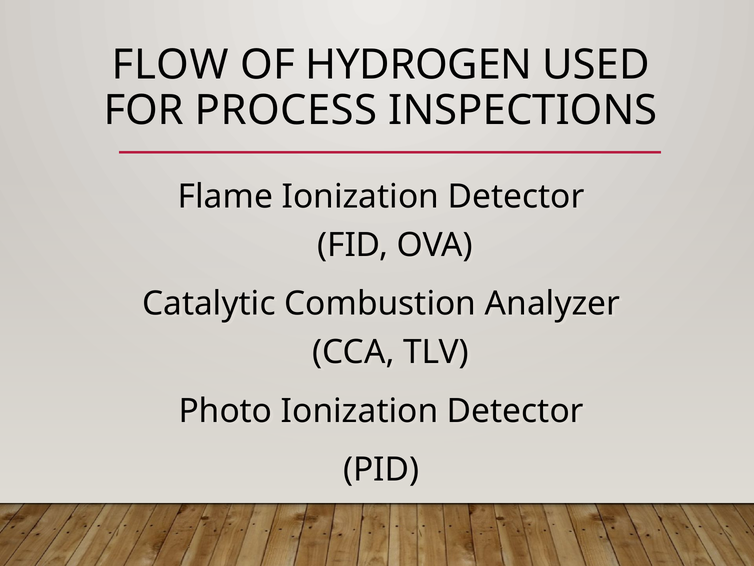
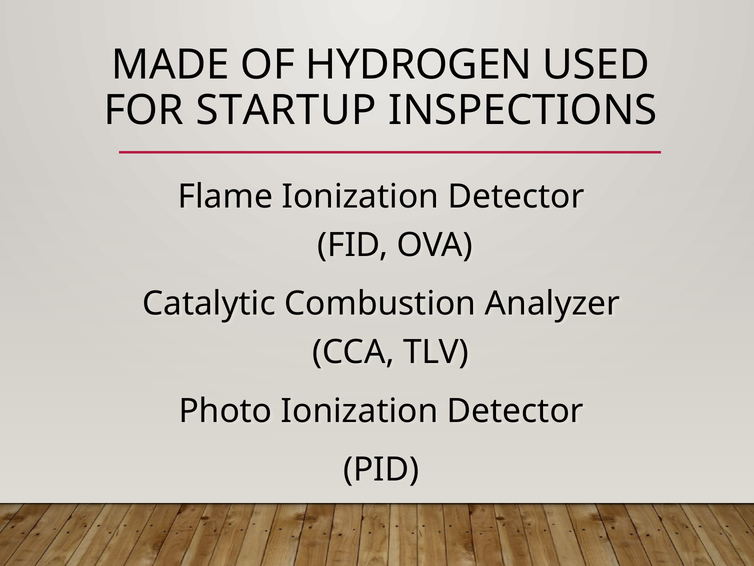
FLOW: FLOW -> MADE
PROCESS: PROCESS -> STARTUP
